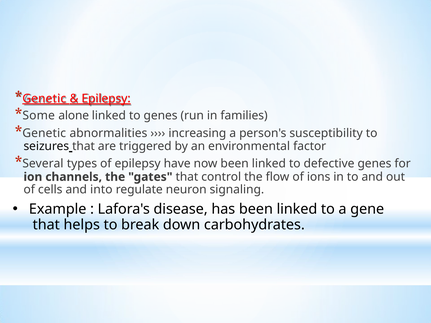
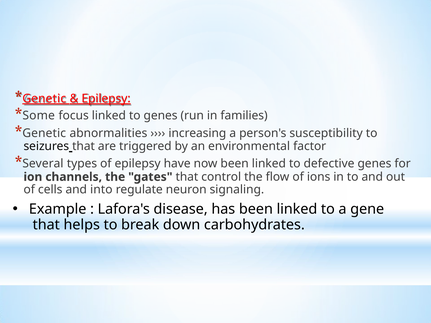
alone: alone -> focus
